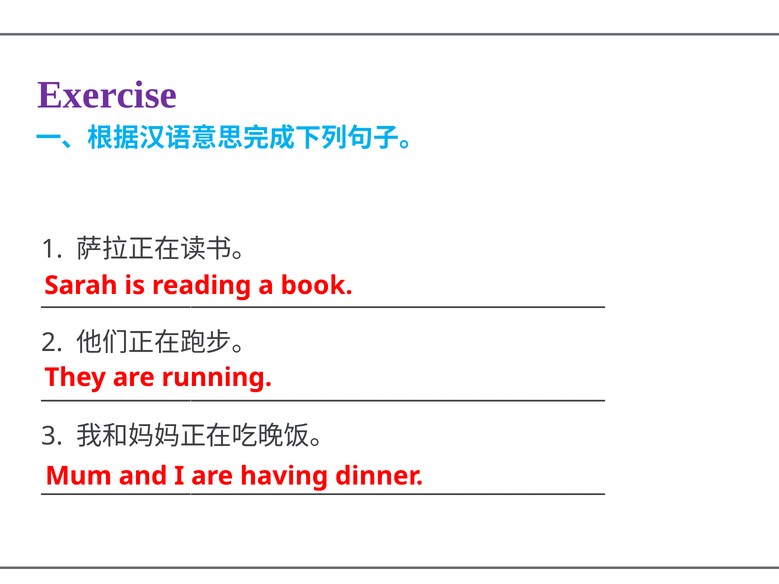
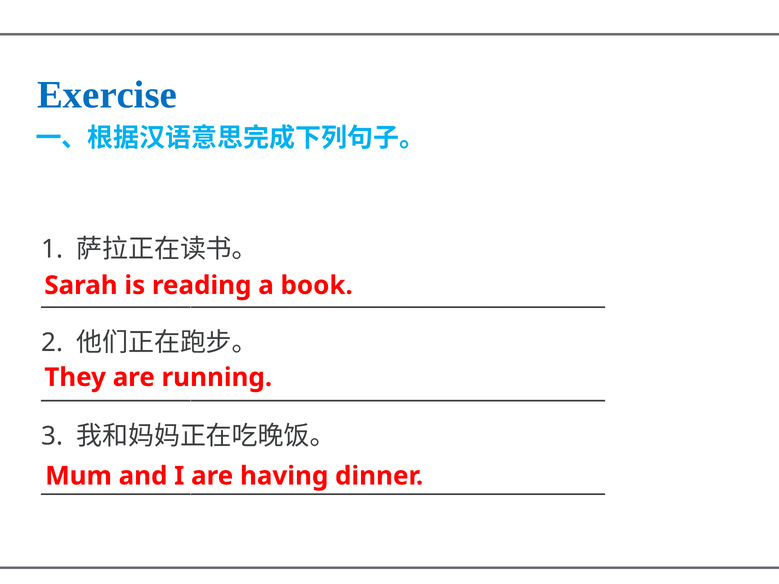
Exercise colour: purple -> blue
